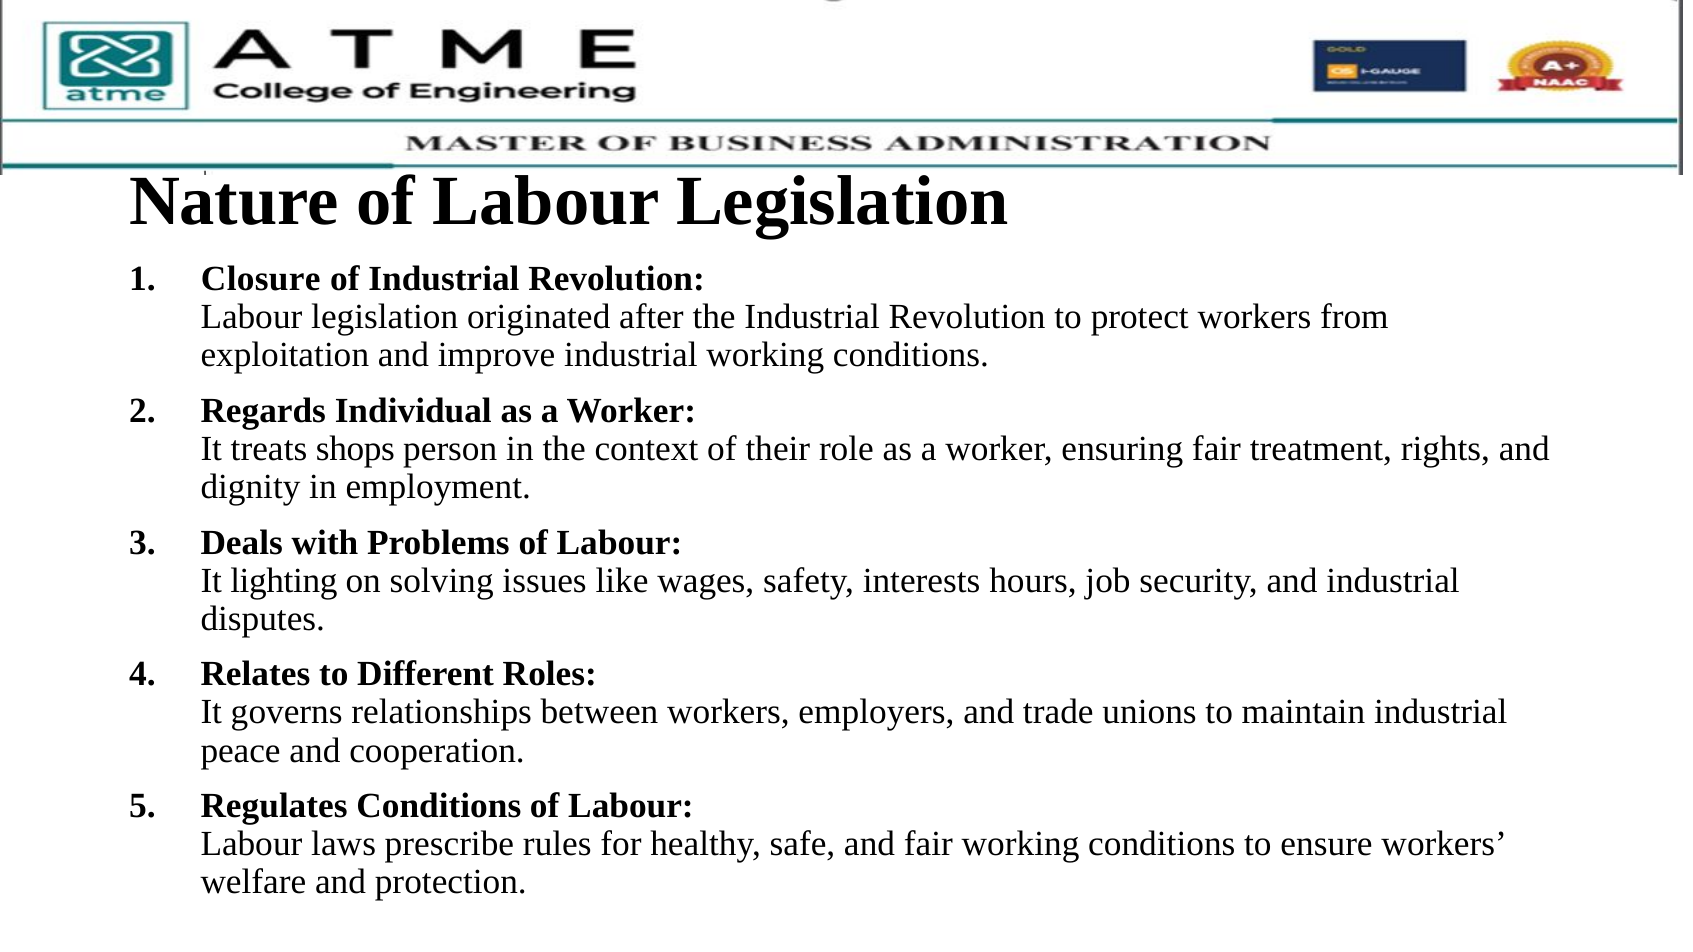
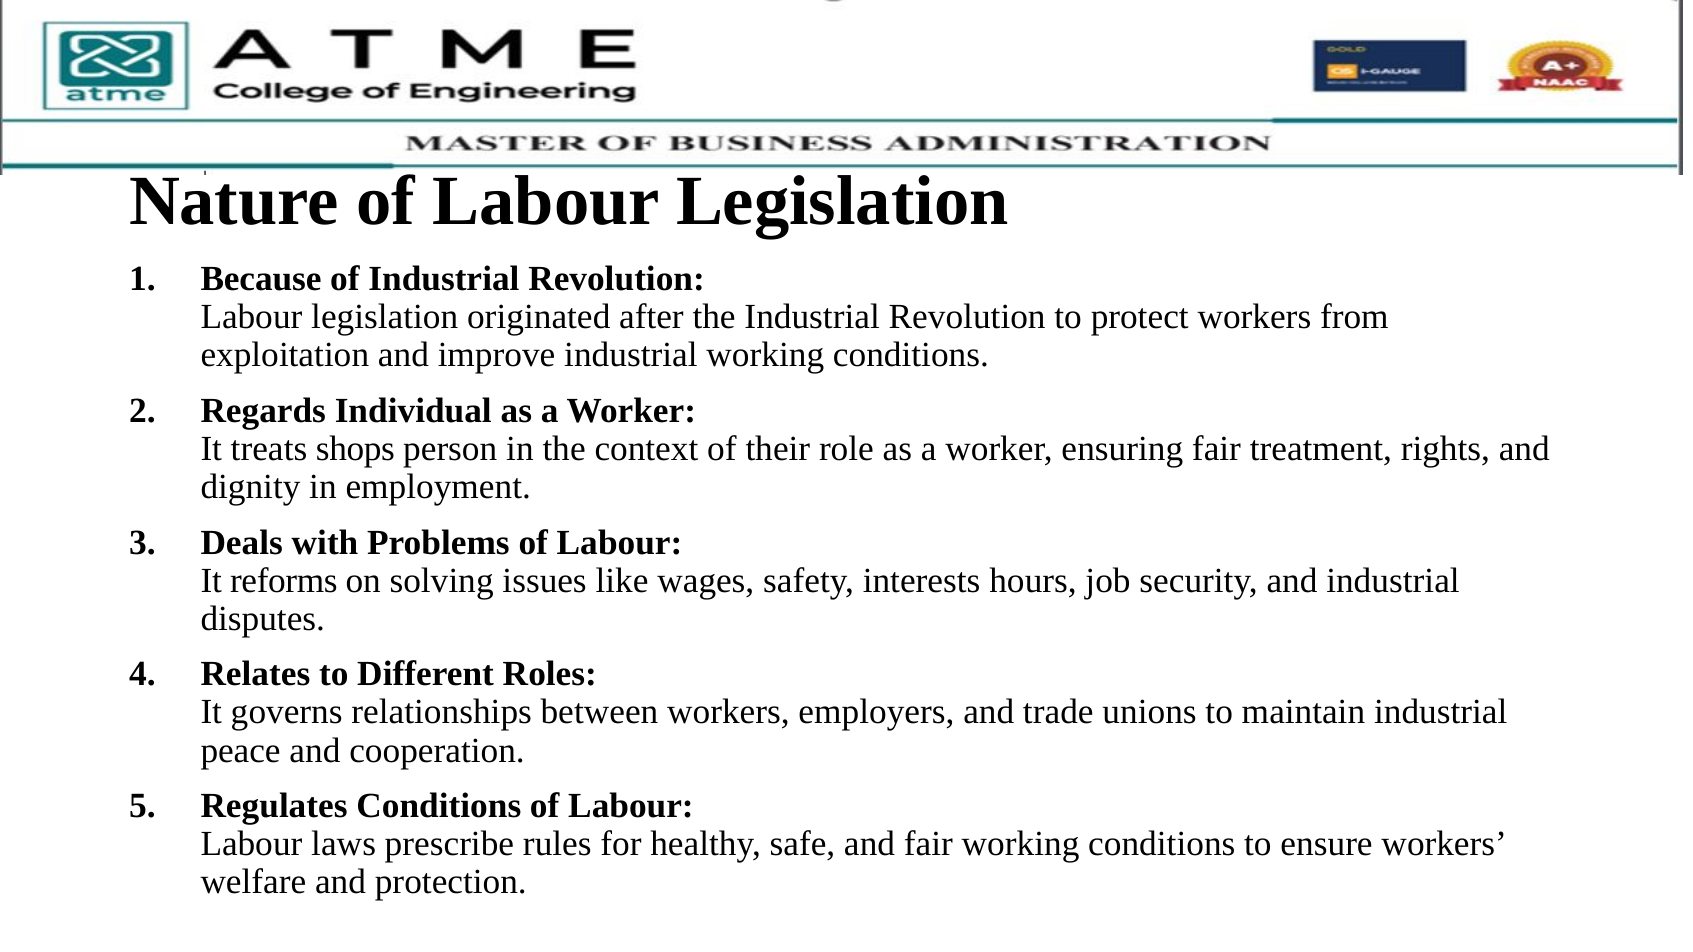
Closure: Closure -> Because
lighting: lighting -> reforms
